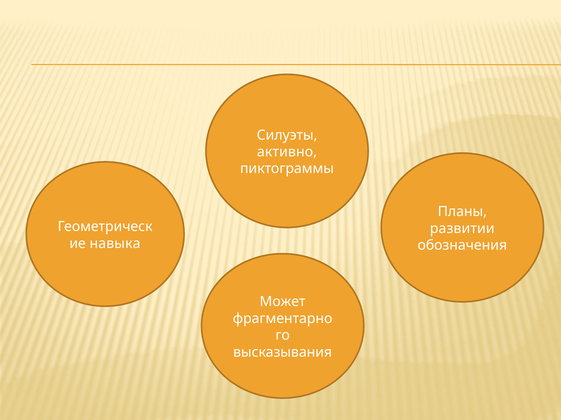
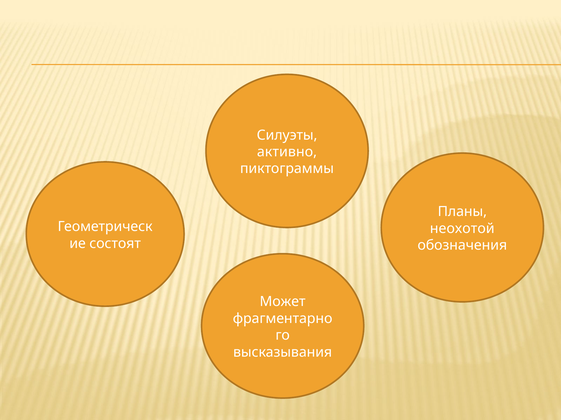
развитии: развитии -> неохотой
навыка: навыка -> состоят
